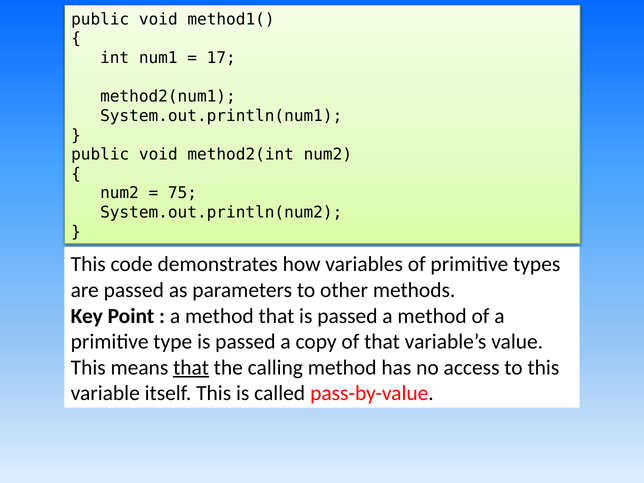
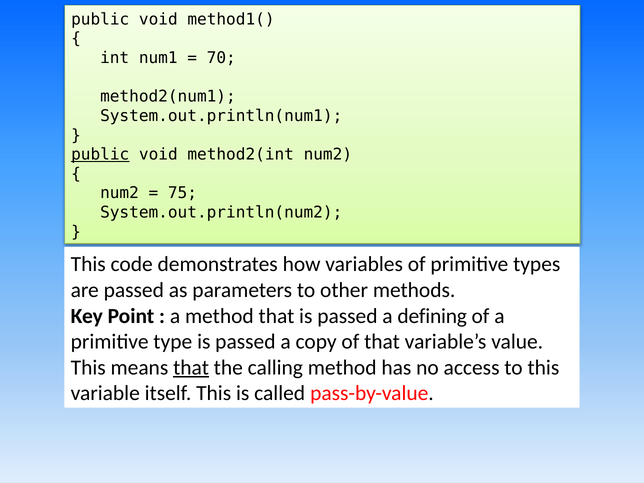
17: 17 -> 70
public at (100, 155) underline: none -> present
passed a method: method -> defining
